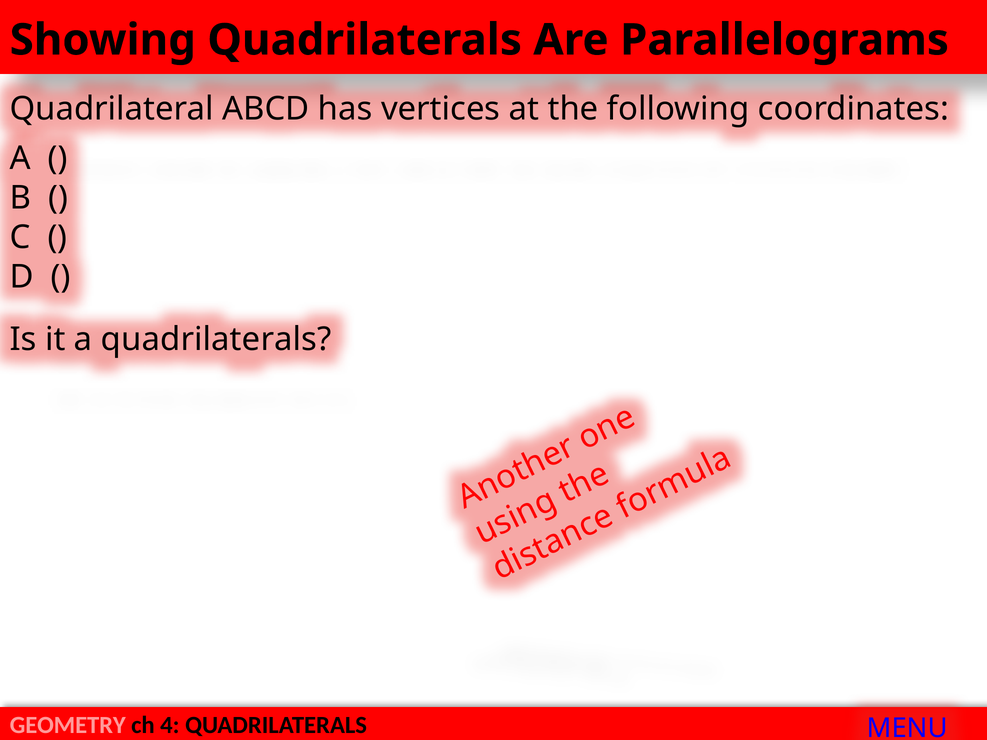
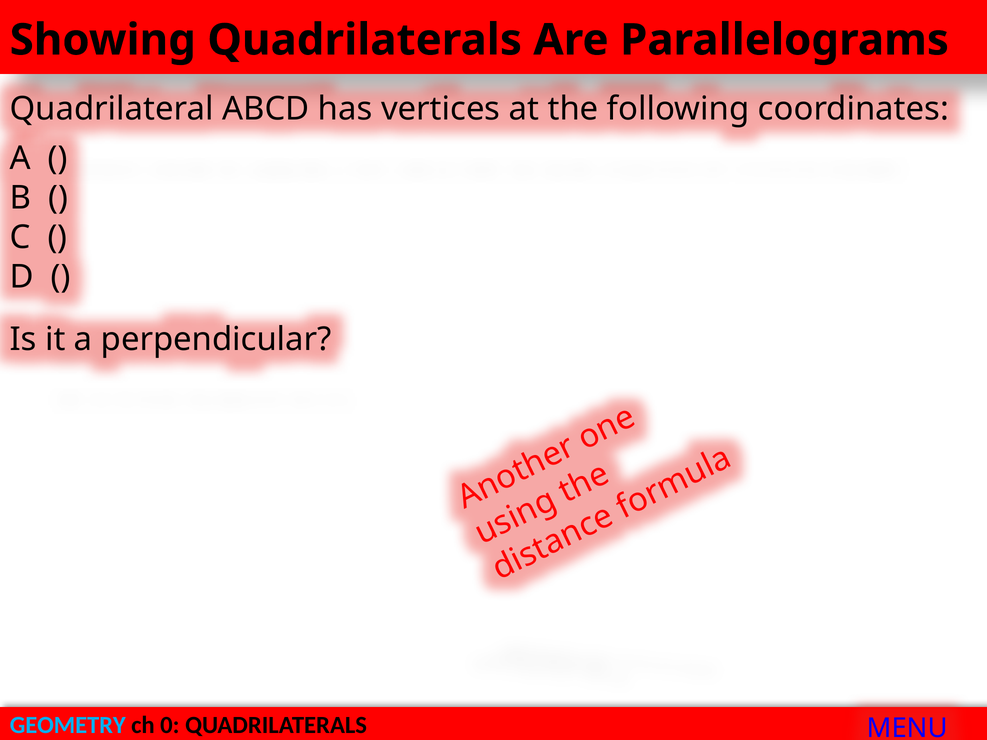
a quadrilaterals: quadrilaterals -> perpendicular
GEOMETRY colour: pink -> light blue
4: 4 -> 0
